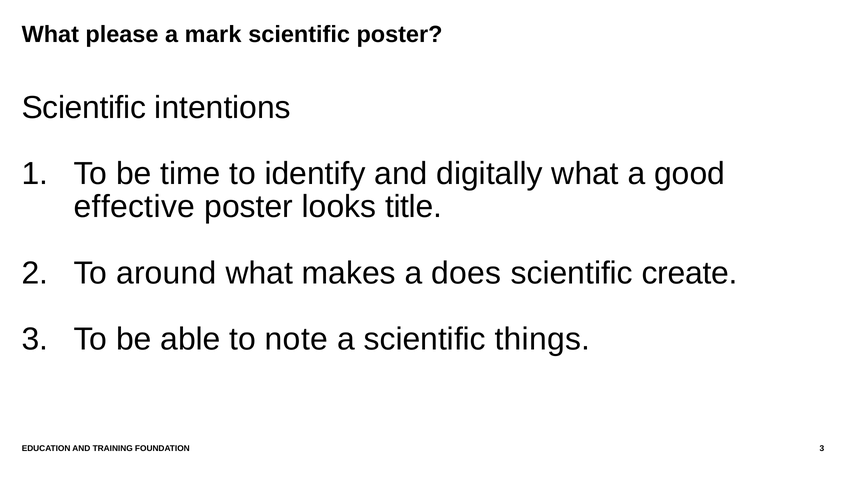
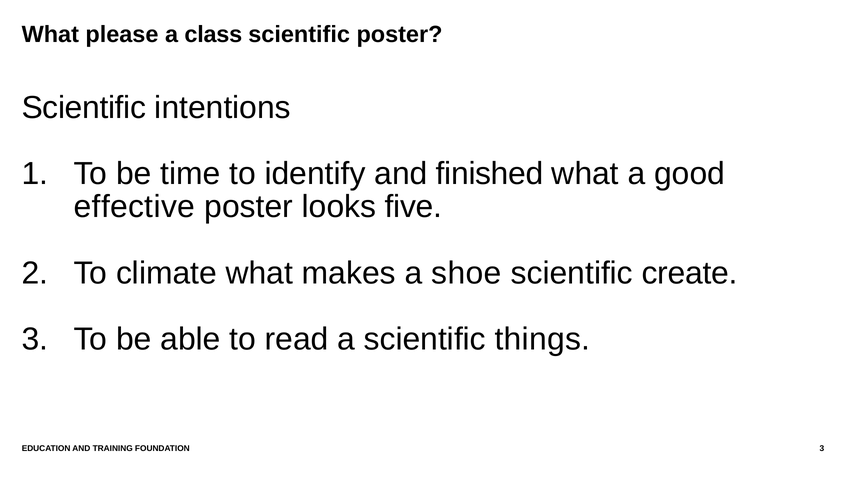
mark: mark -> class
digitally: digitally -> finished
title: title -> five
around: around -> climate
does: does -> shoe
note: note -> read
